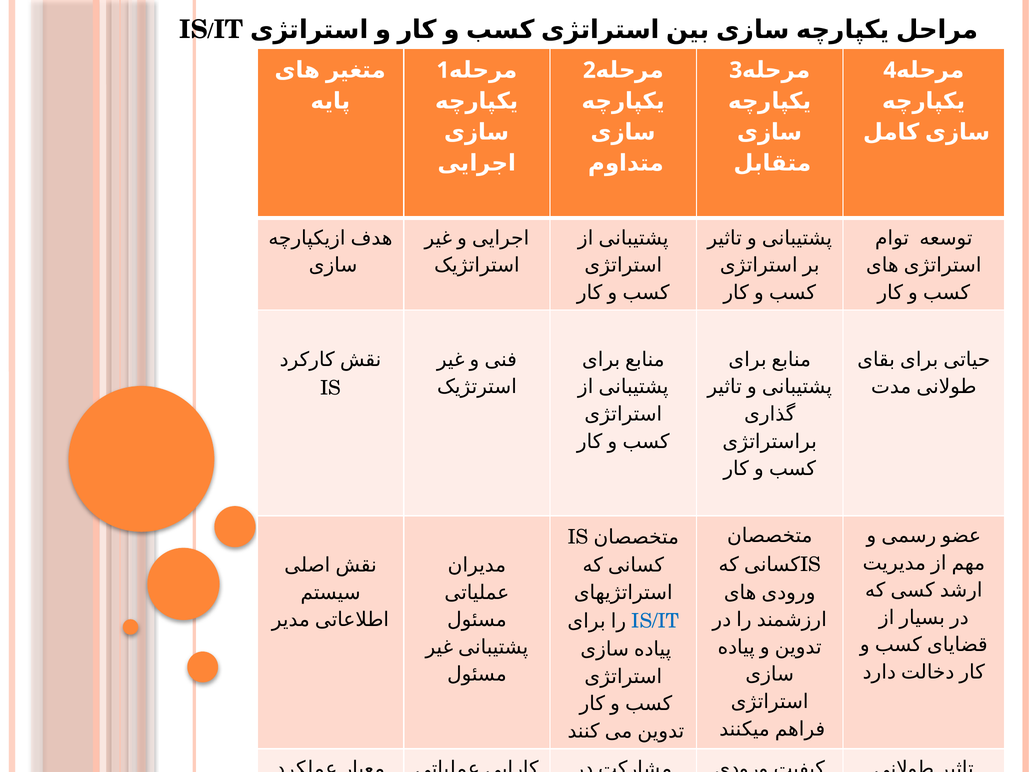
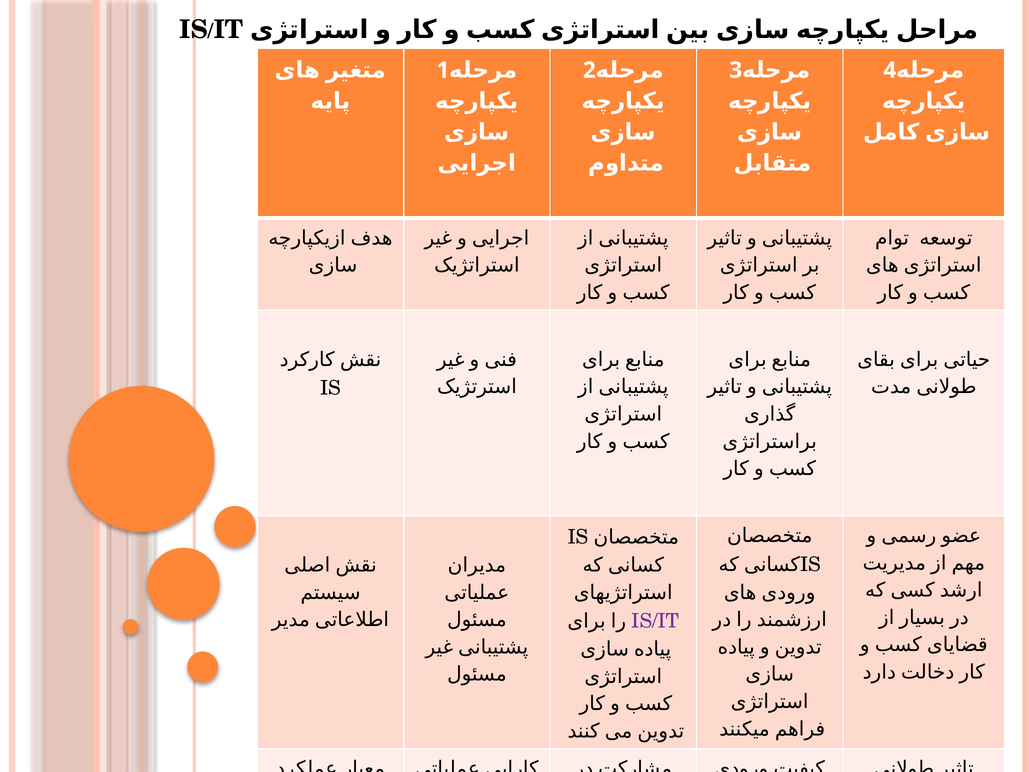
IS/IT colour: blue -> purple
